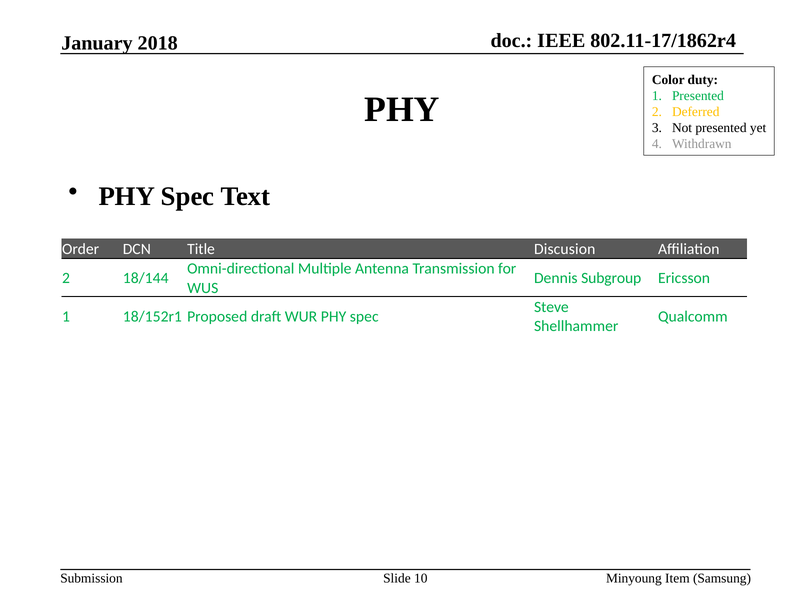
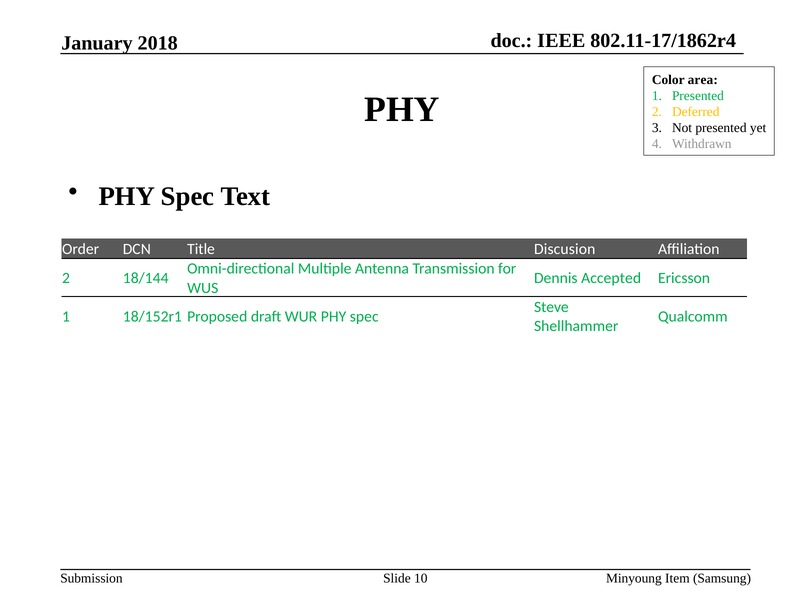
duty: duty -> area
Subgroup: Subgroup -> Accepted
